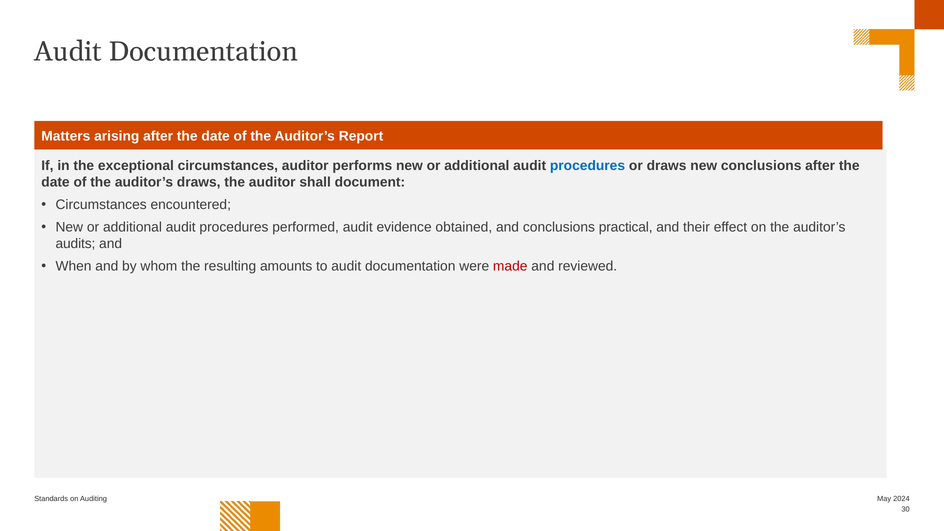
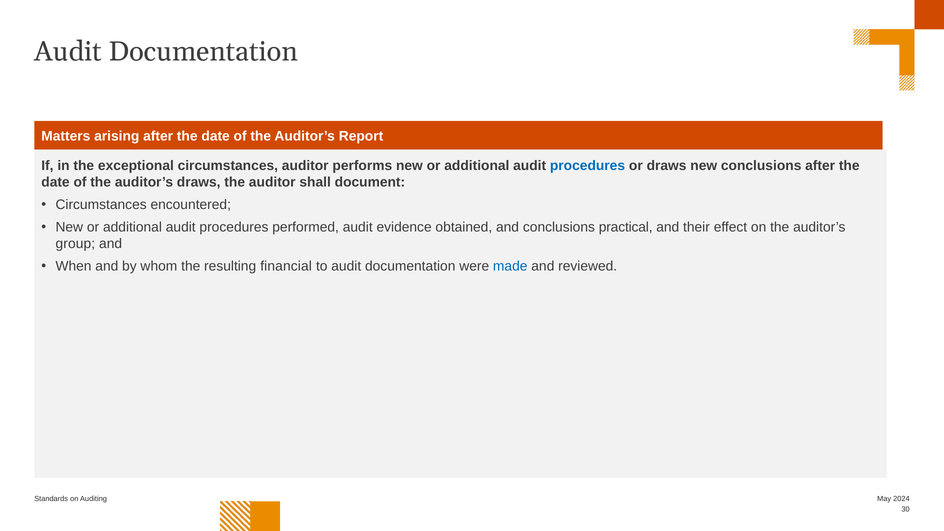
audits: audits -> group
amounts: amounts -> financial
made colour: red -> blue
